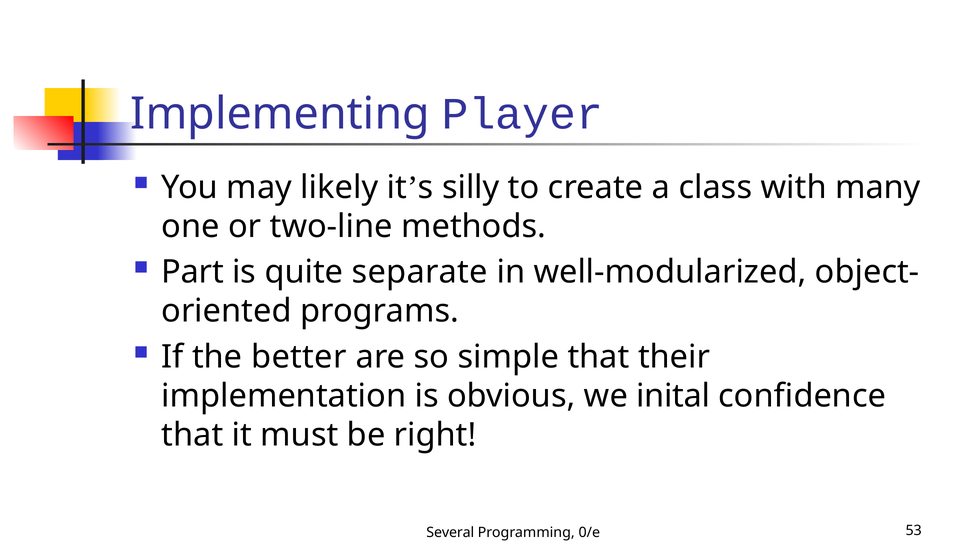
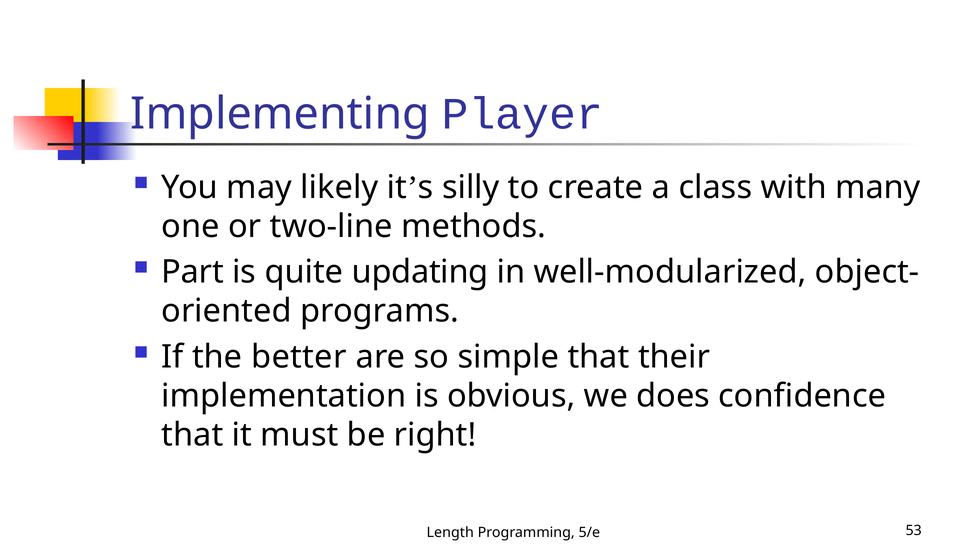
separate: separate -> updating
inital: inital -> does
Several: Several -> Length
0/e: 0/e -> 5/e
